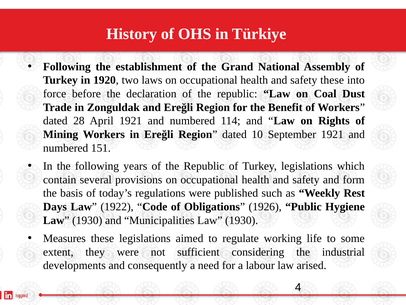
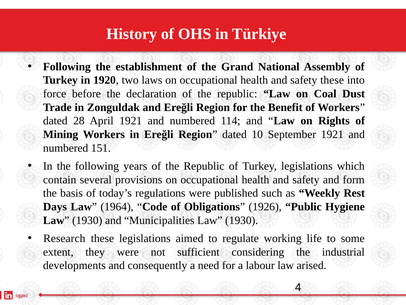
1922: 1922 -> 1964
Measures: Measures -> Research
